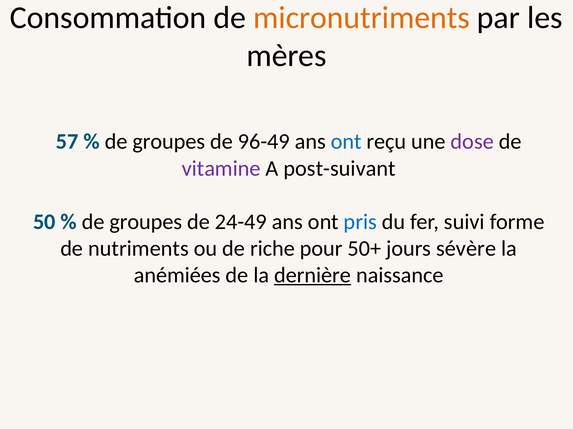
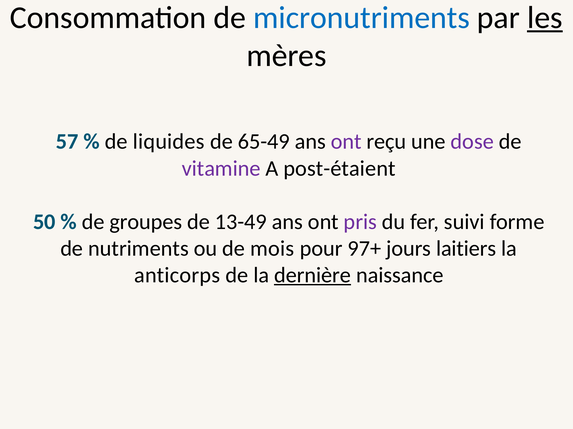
micronutriments colour: orange -> blue
les underline: none -> present
groupes at (169, 142): groupes -> liquides
96-49: 96-49 -> 65-49
ont at (346, 142) colour: blue -> purple
post-suivant: post-suivant -> post-étaient
24-49: 24-49 -> 13-49
pris colour: blue -> purple
riche: riche -> mois
50+: 50+ -> 97+
sévère: sévère -> laitiers
anémiées: anémiées -> anticorps
